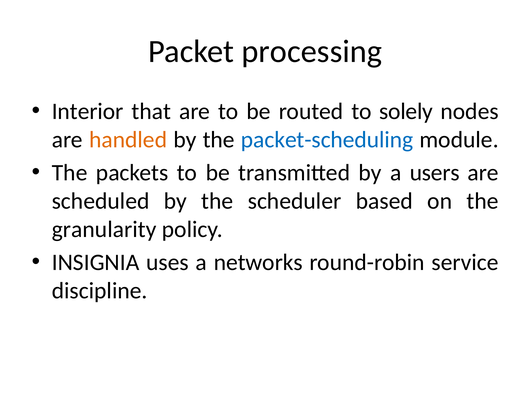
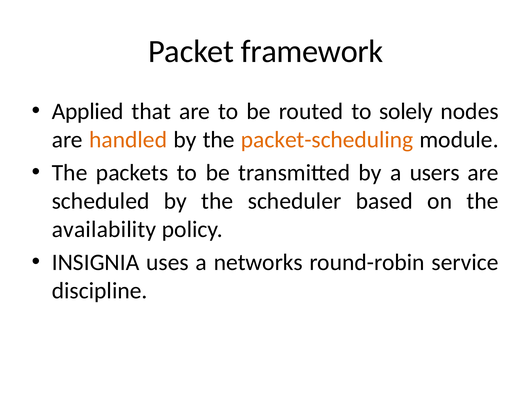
processing: processing -> framework
Interior: Interior -> Applied
packet-scheduling colour: blue -> orange
granularity: granularity -> availability
